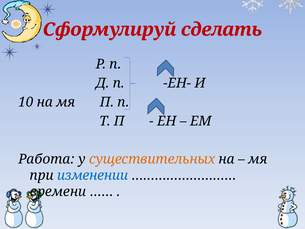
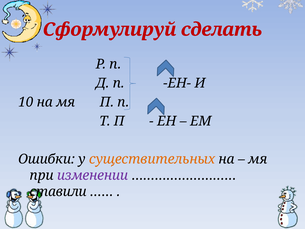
Работа: Работа -> Ошибки
изменении colour: blue -> purple
времени: времени -> ставили
